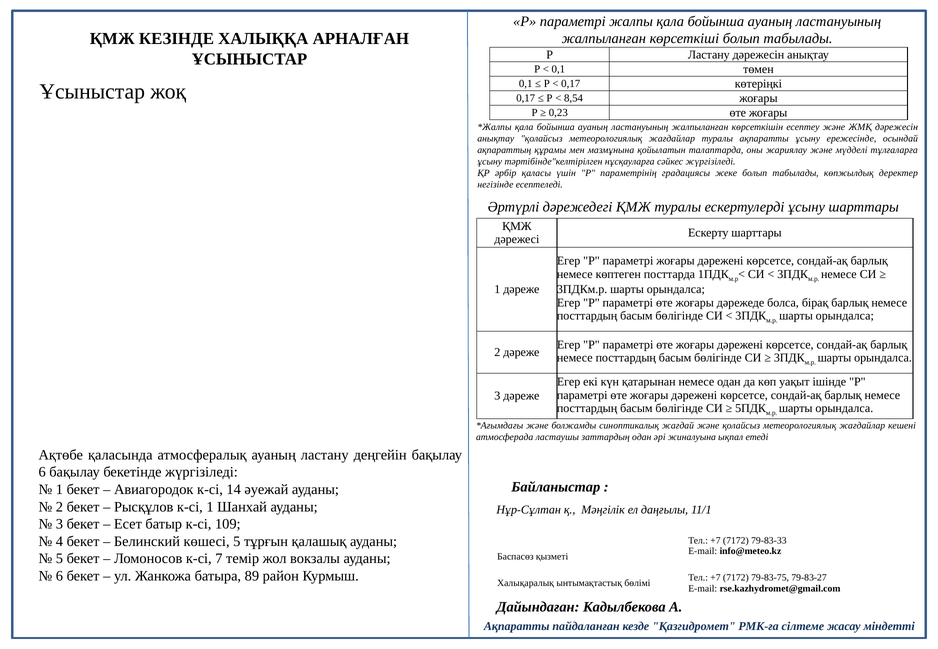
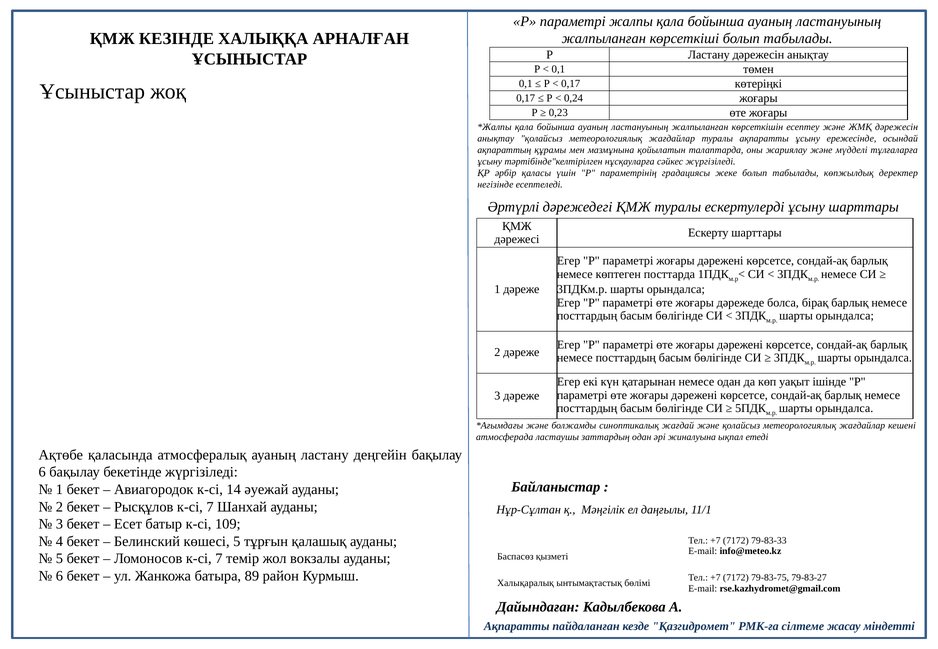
8,54: 8,54 -> 0,24
Рысқұлов к-сі 1: 1 -> 7
